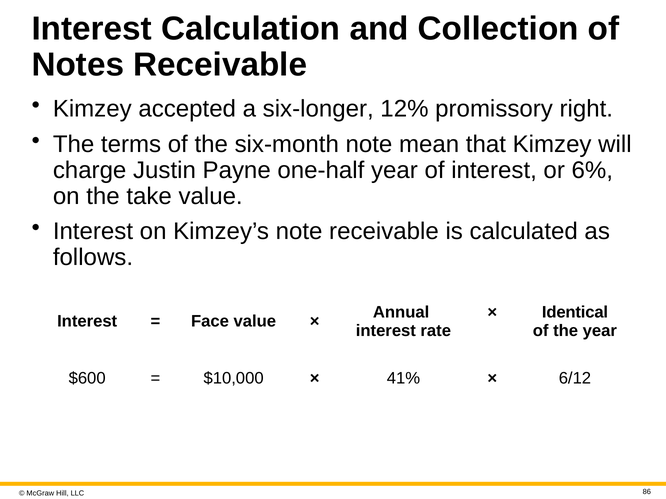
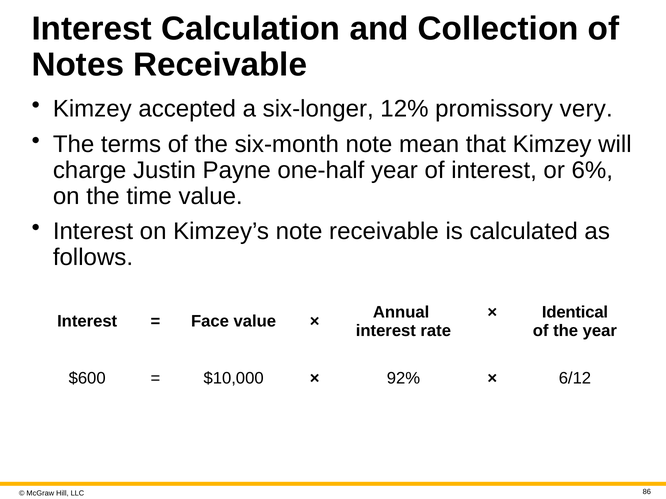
right: right -> very
take: take -> time
41%: 41% -> 92%
